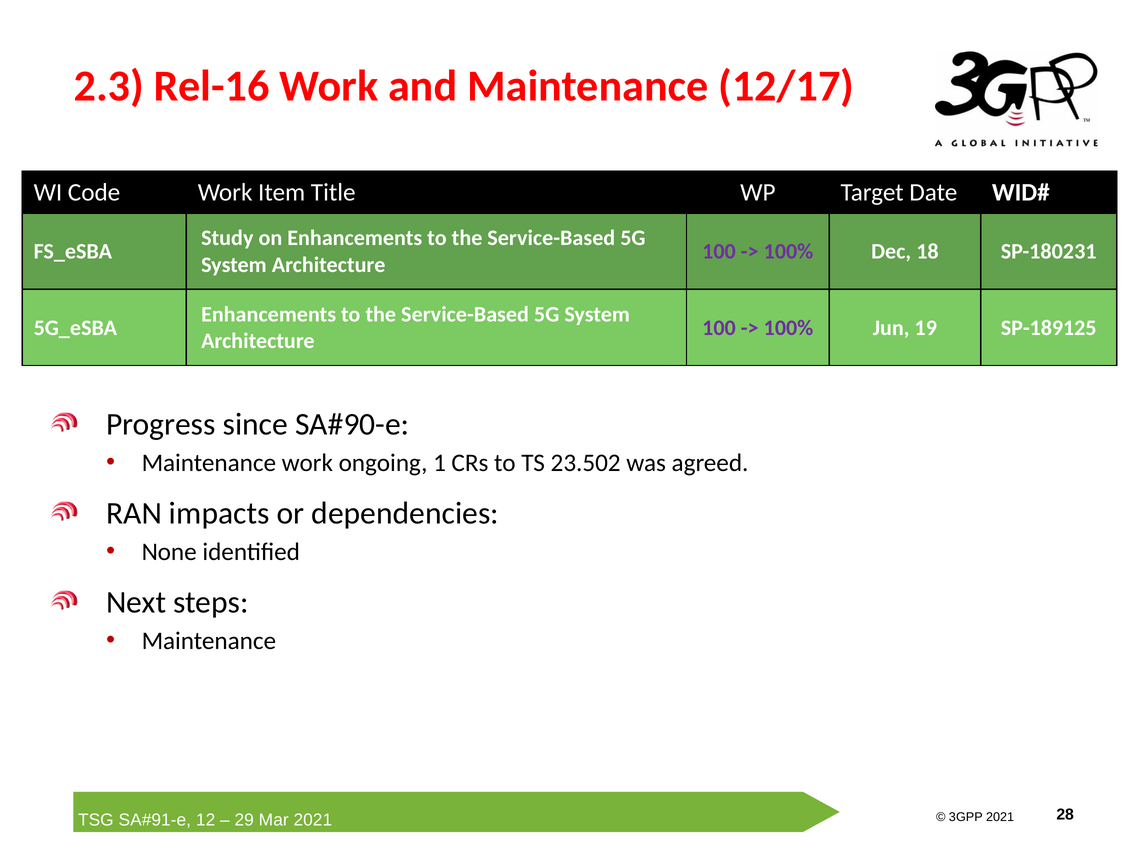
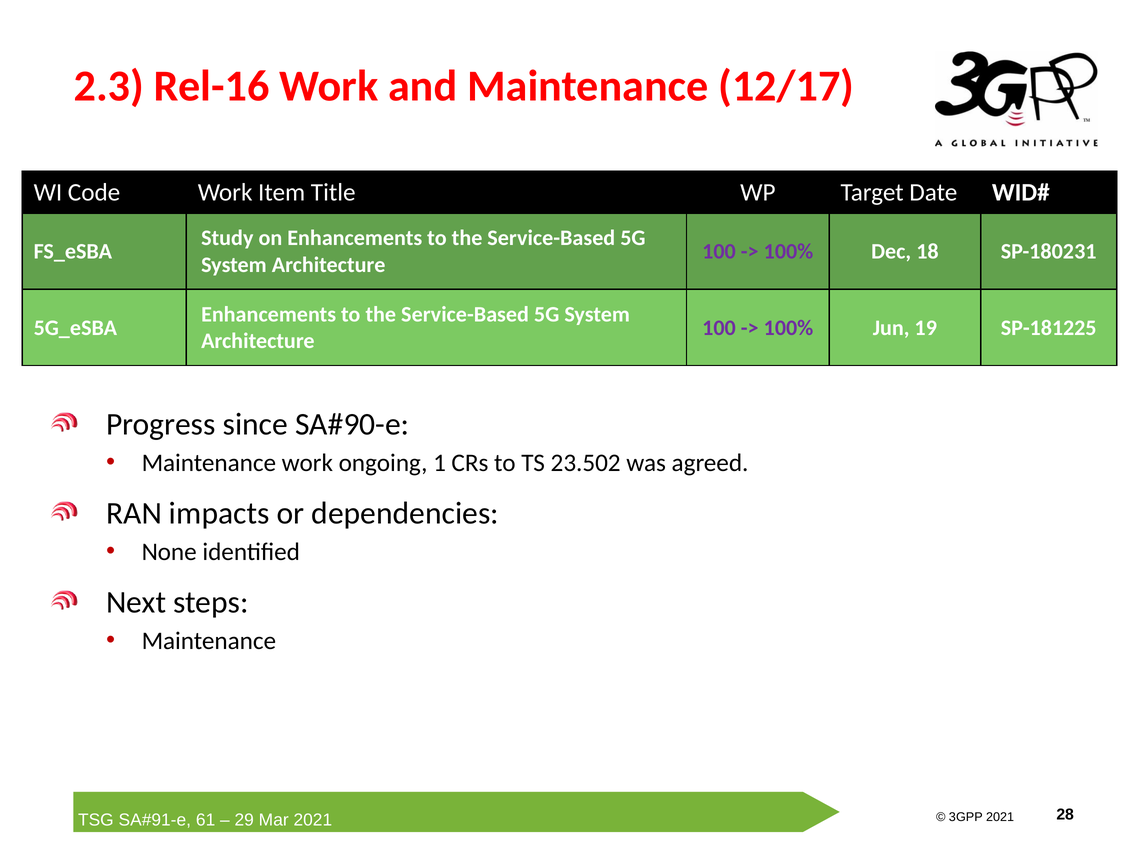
SP-189125: SP-189125 -> SP-181225
12: 12 -> 61
